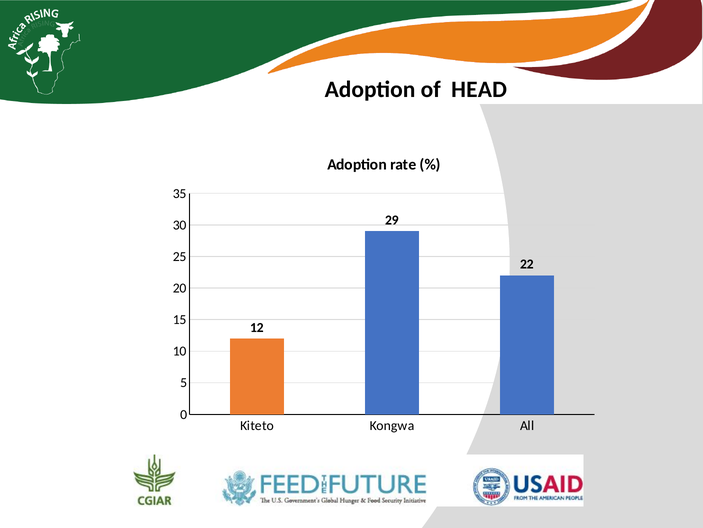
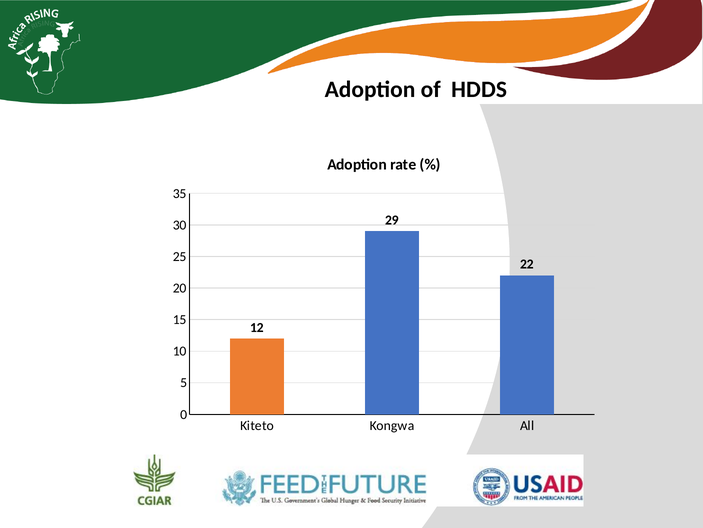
HEAD: HEAD -> HDDS
